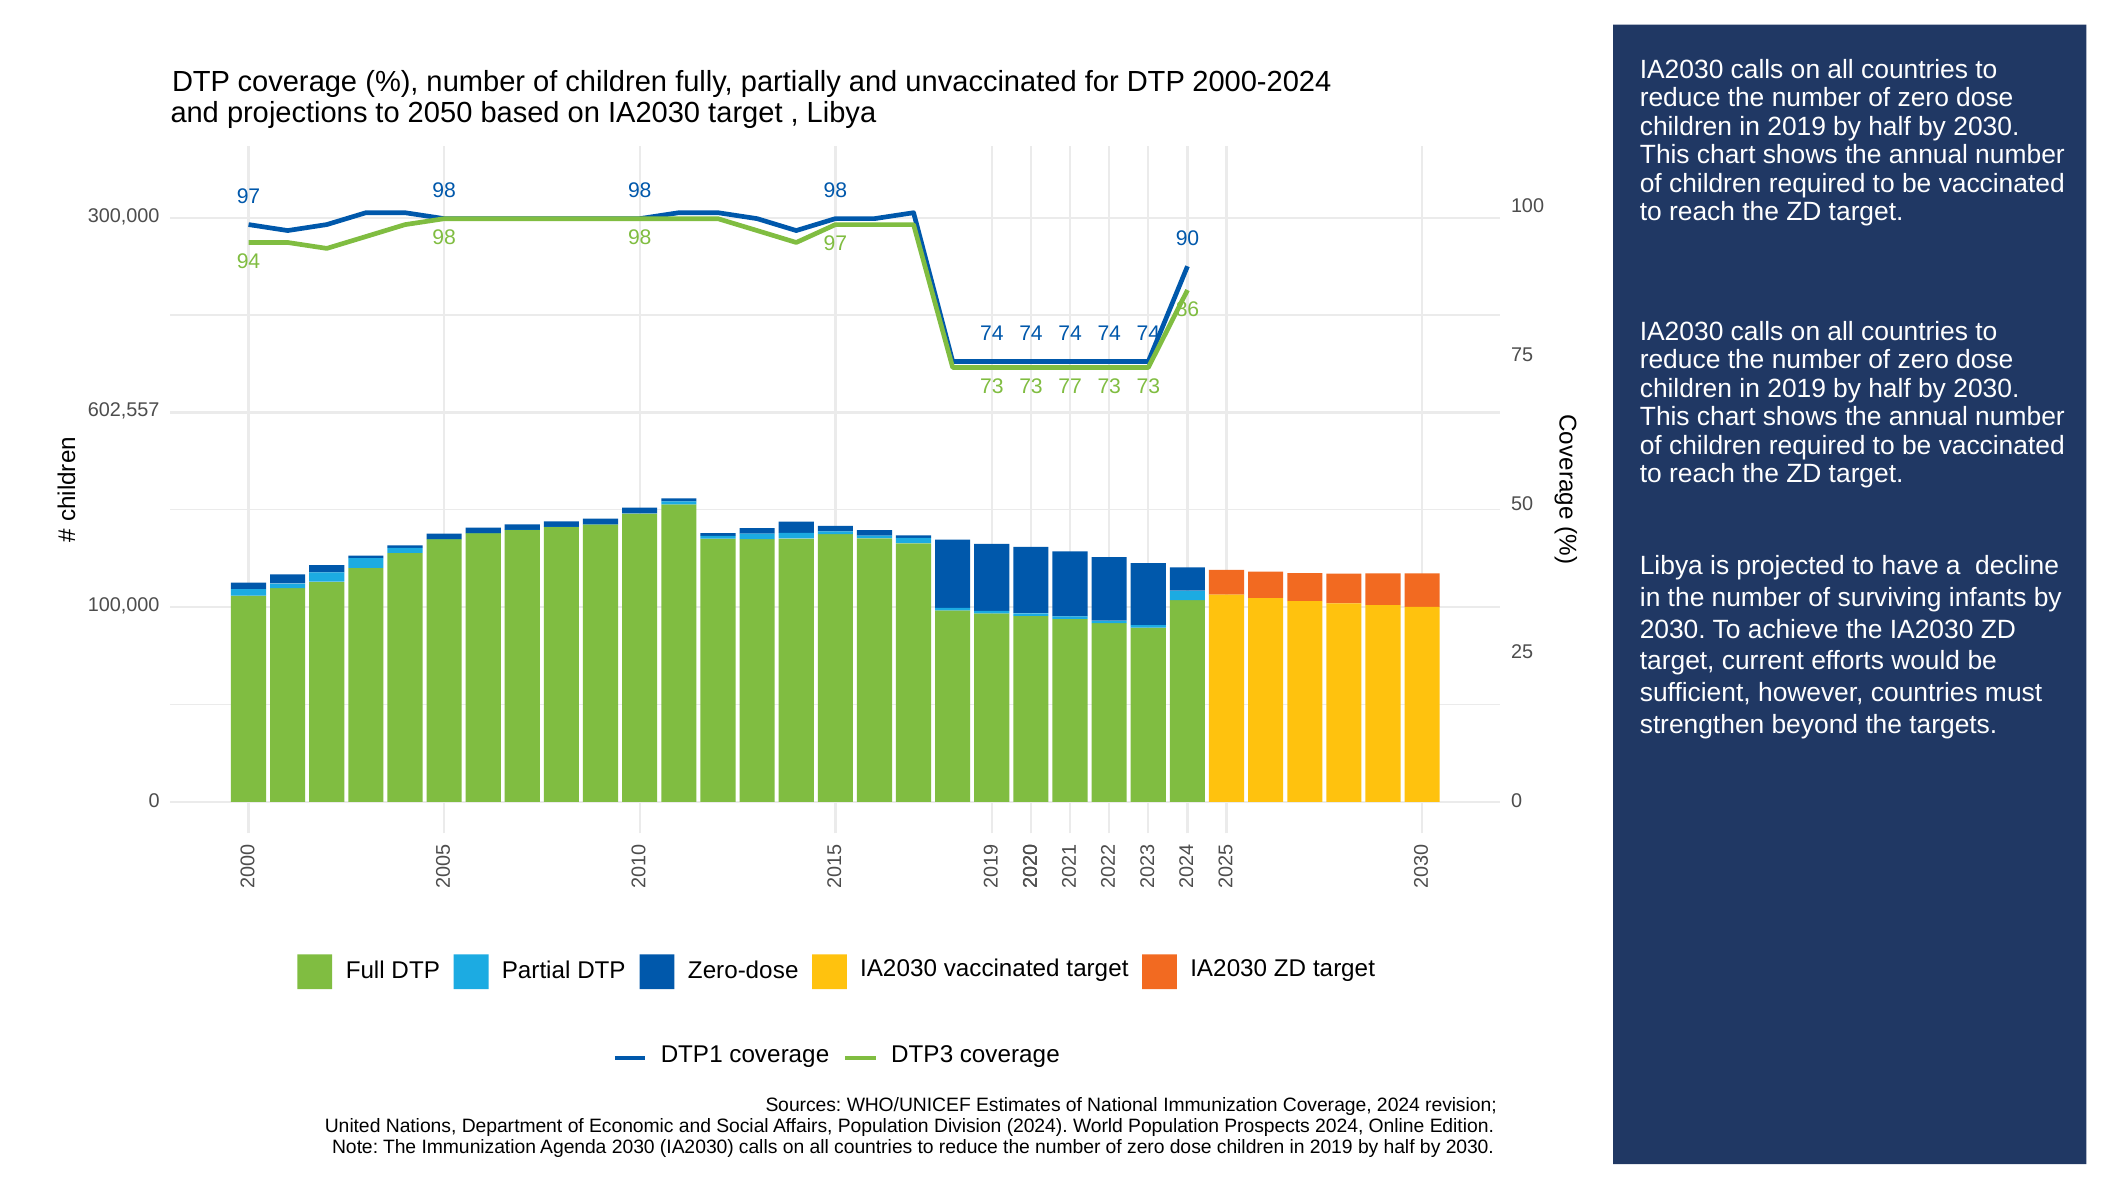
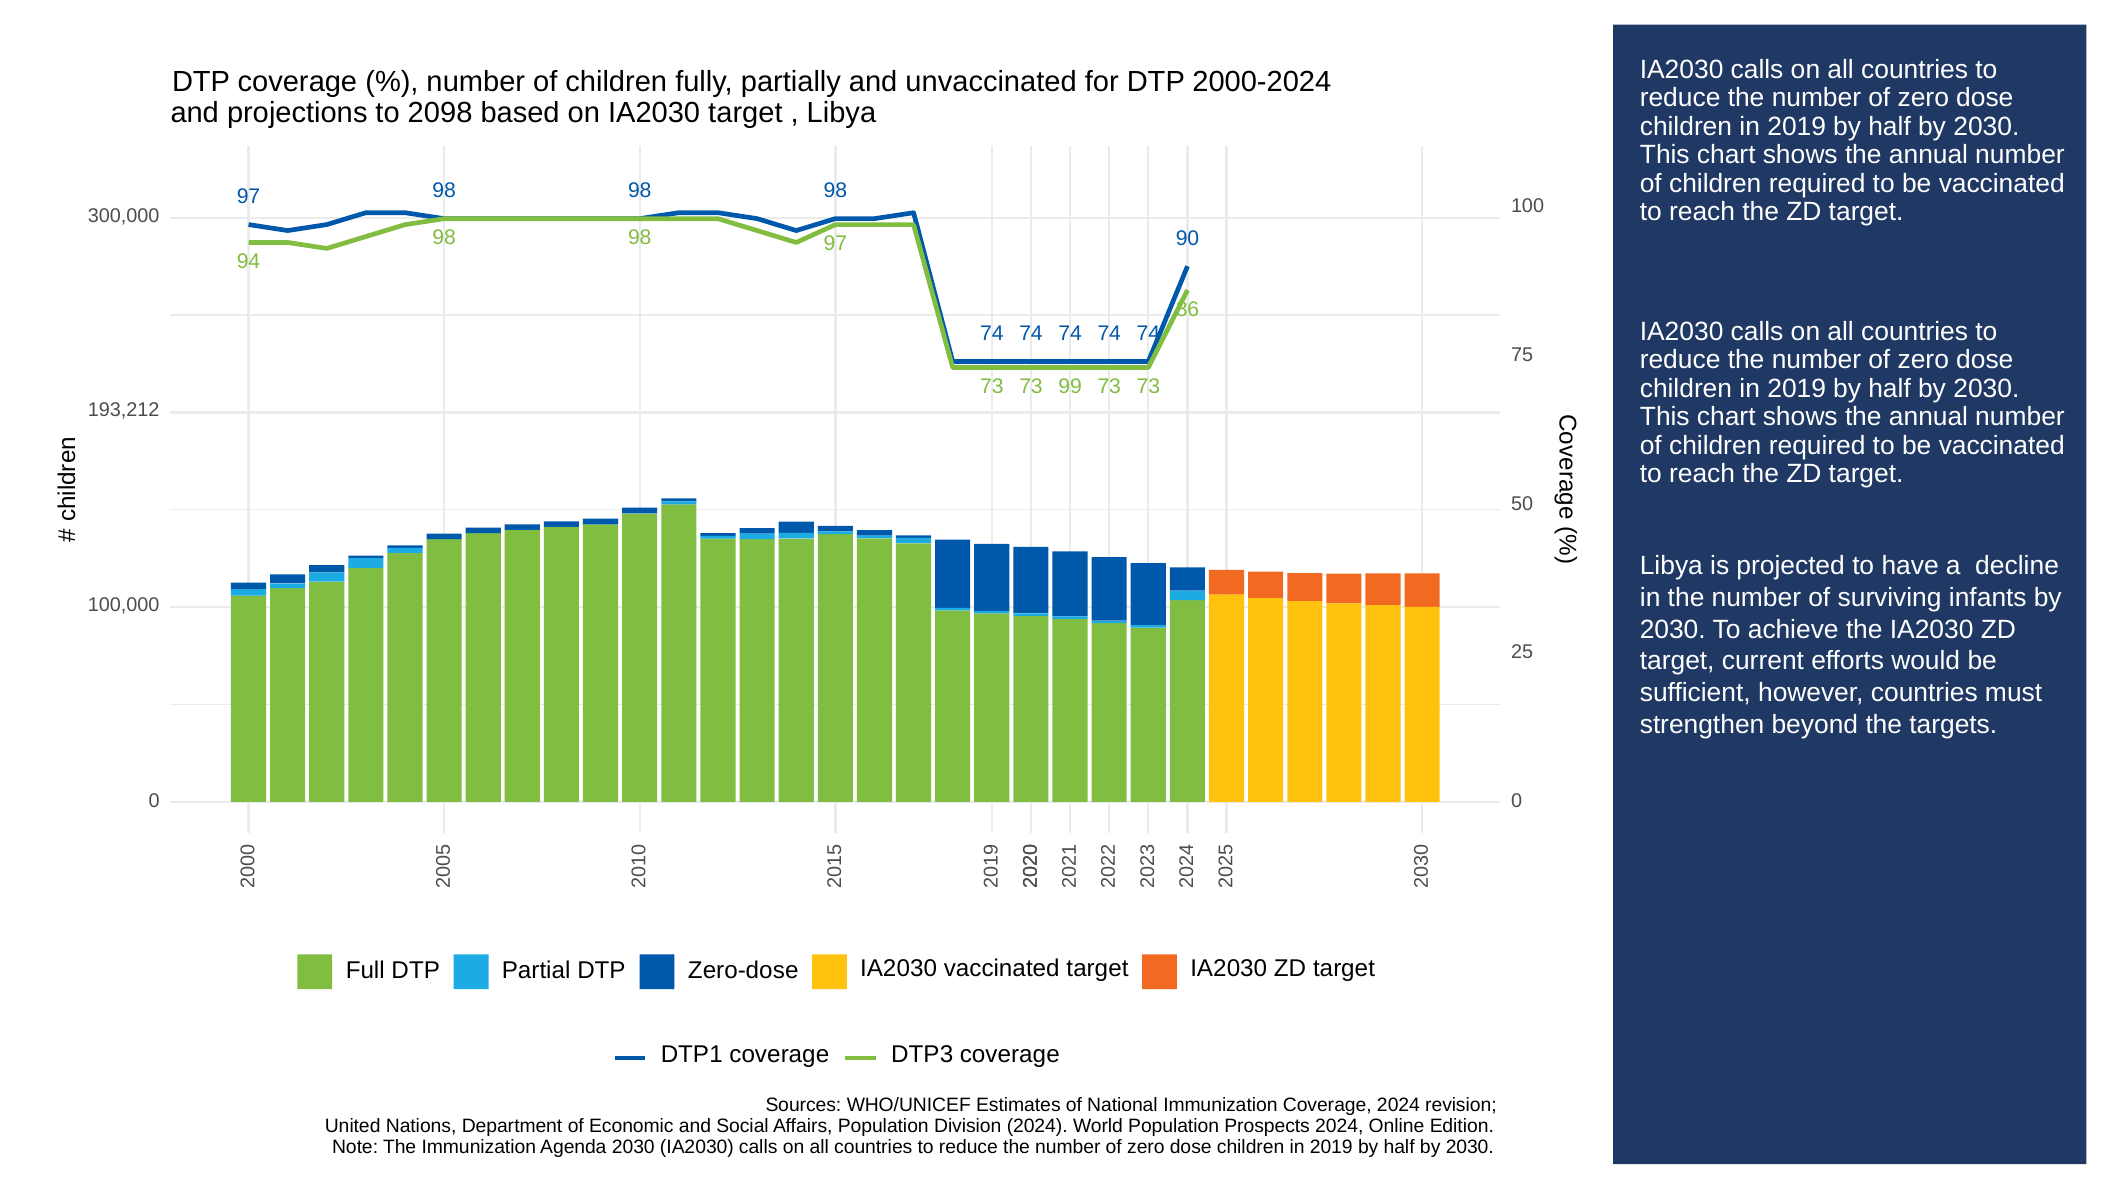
2050: 2050 -> 2098
77: 77 -> 99
602,557: 602,557 -> 193,212
